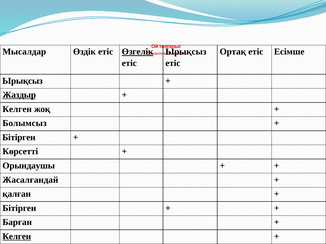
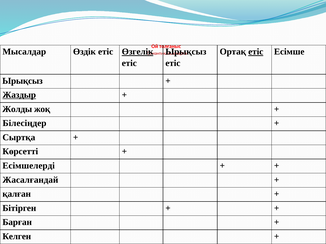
етіс at (256, 52) underline: none -> present
Келген at (17, 109): Келген -> Жолды
Болымсыз: Болымсыз -> Білесіңдер
Бітірген at (19, 138): Бітірген -> Сыртқа
Орындаушы: Орындаушы -> Есімшелерді
Келген at (17, 237) underline: present -> none
